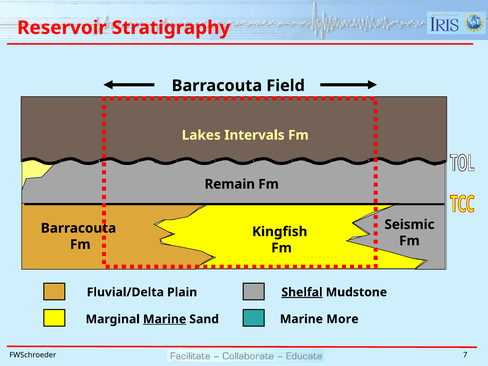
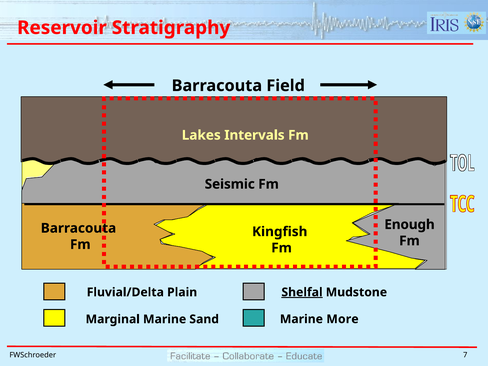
Remain: Remain -> Seismic
Seismic: Seismic -> Enough
Marine at (165, 319) underline: present -> none
